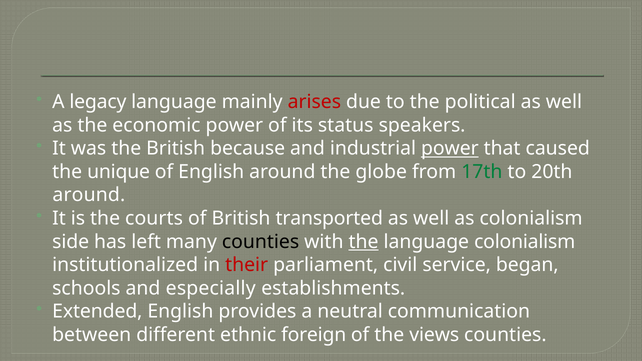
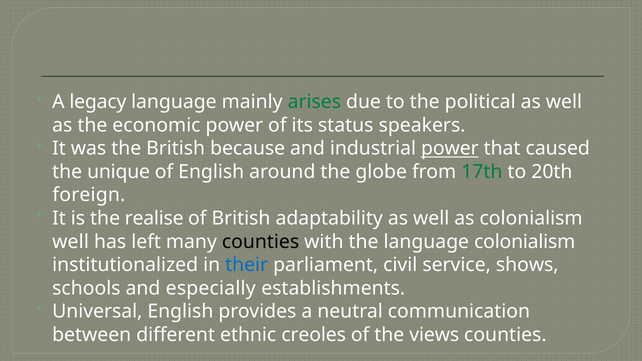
arises colour: red -> green
around at (89, 195): around -> foreign
courts: courts -> realise
transported: transported -> adaptability
side at (71, 242): side -> well
the at (363, 242) underline: present -> none
their colour: red -> blue
began: began -> shows
Extended: Extended -> Universal
foreign: foreign -> creoles
